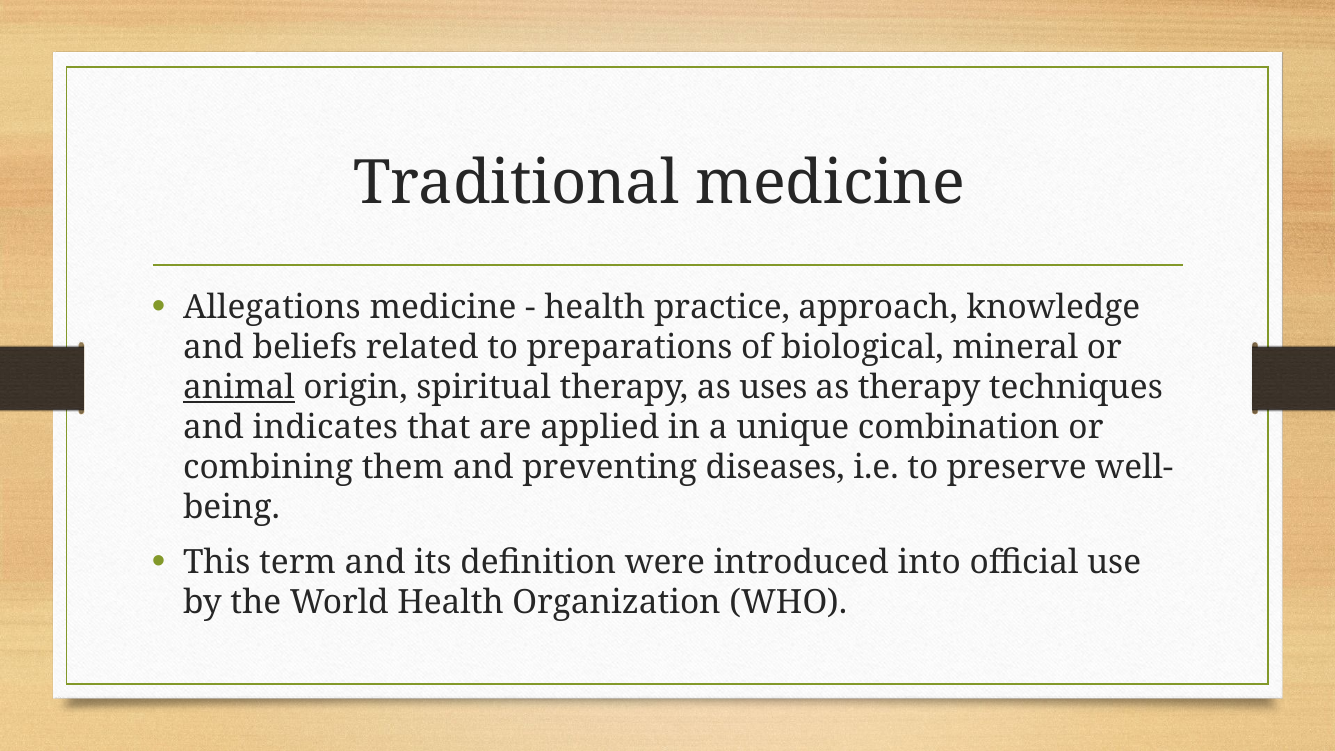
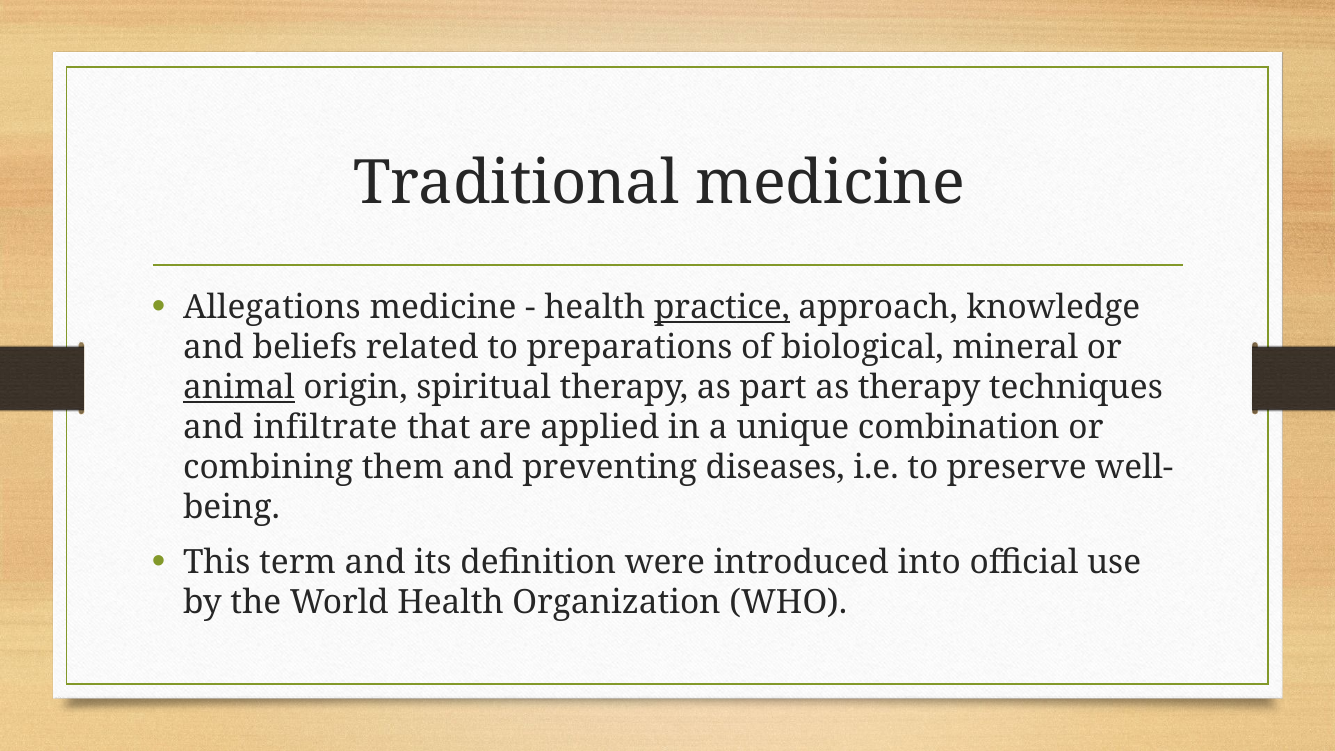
practice underline: none -> present
uses: uses -> part
indicates: indicates -> infiltrate
